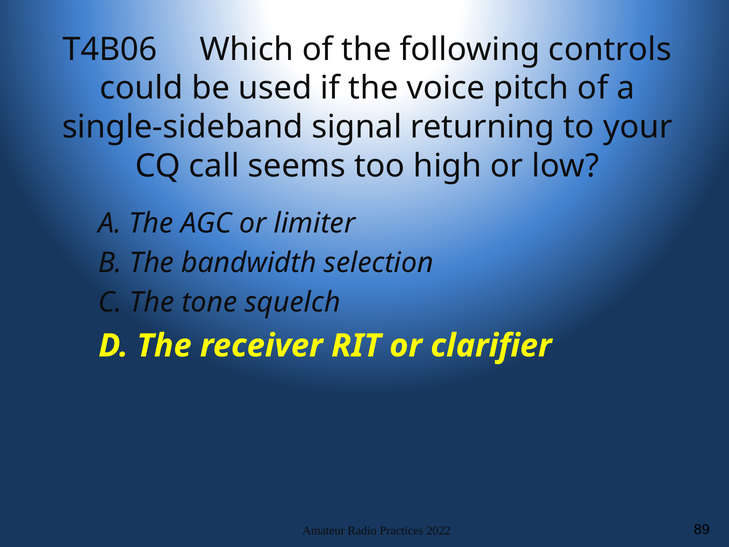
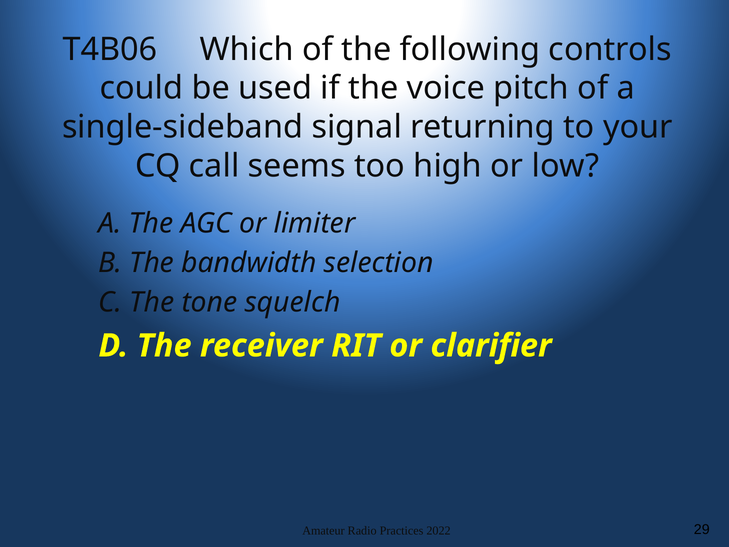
89: 89 -> 29
